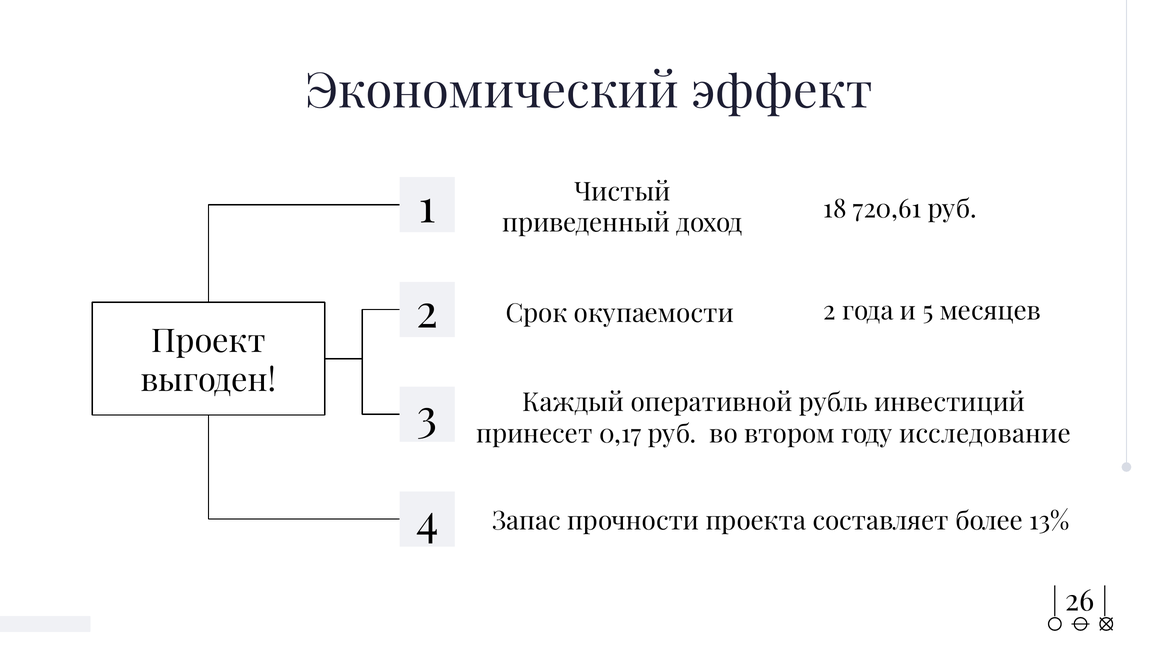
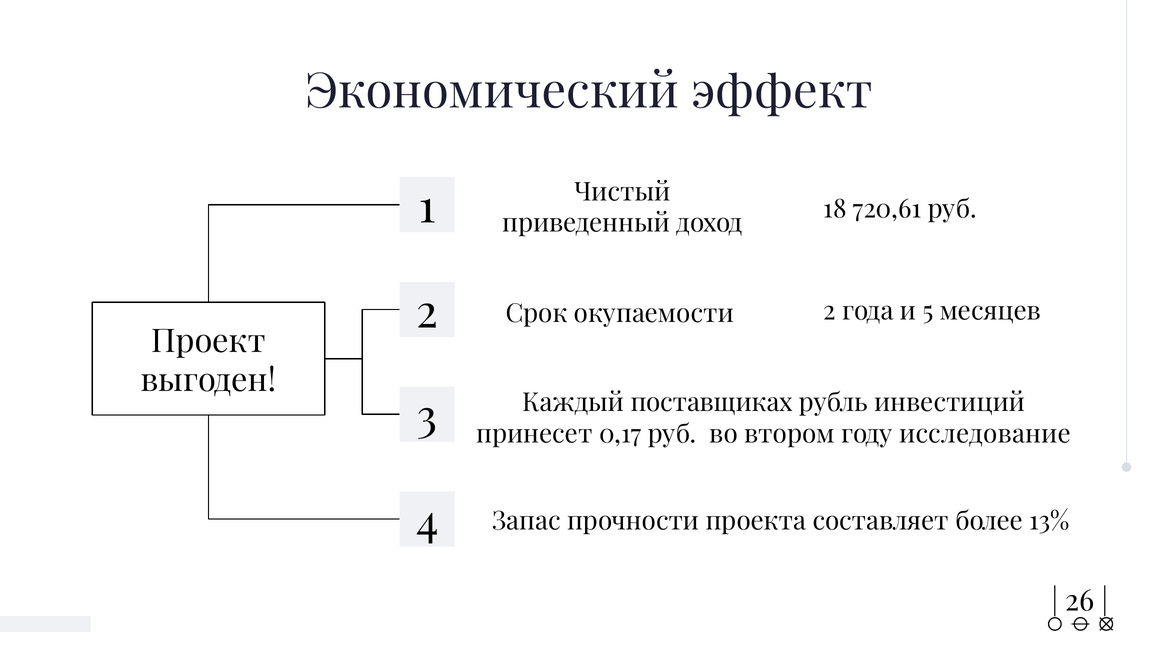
оперативной: оперативной -> поставщиках
